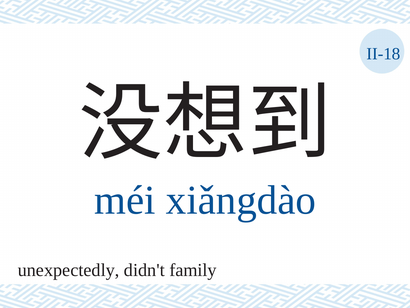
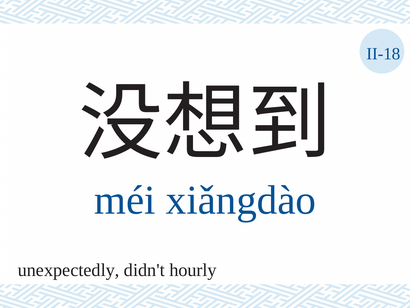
family: family -> hourly
